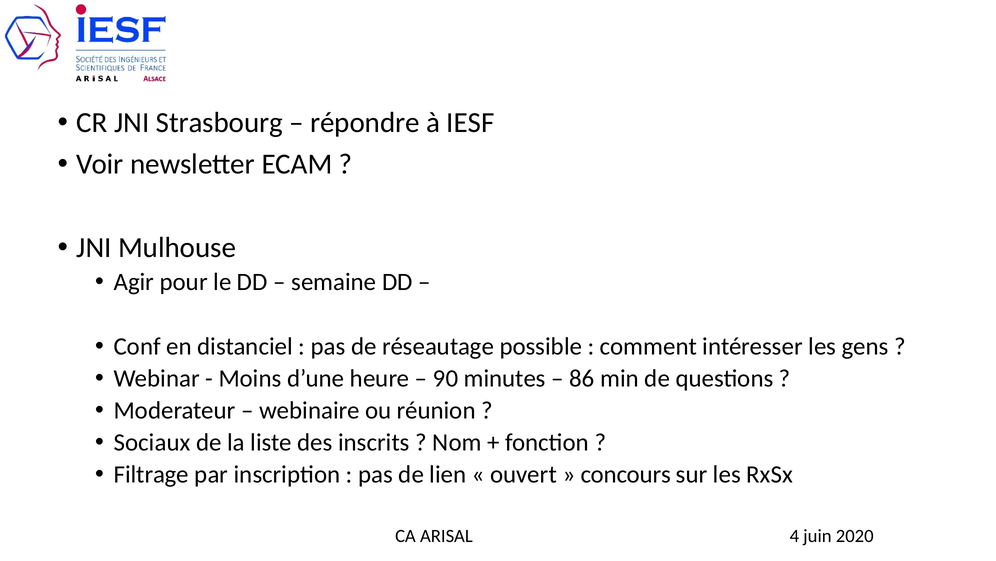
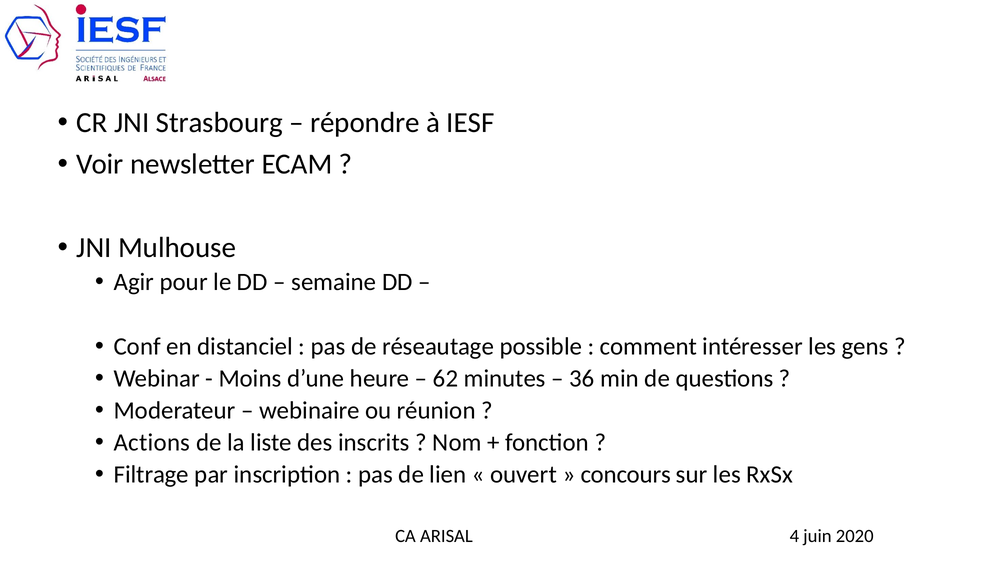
90: 90 -> 62
86: 86 -> 36
Sociaux: Sociaux -> Actions
